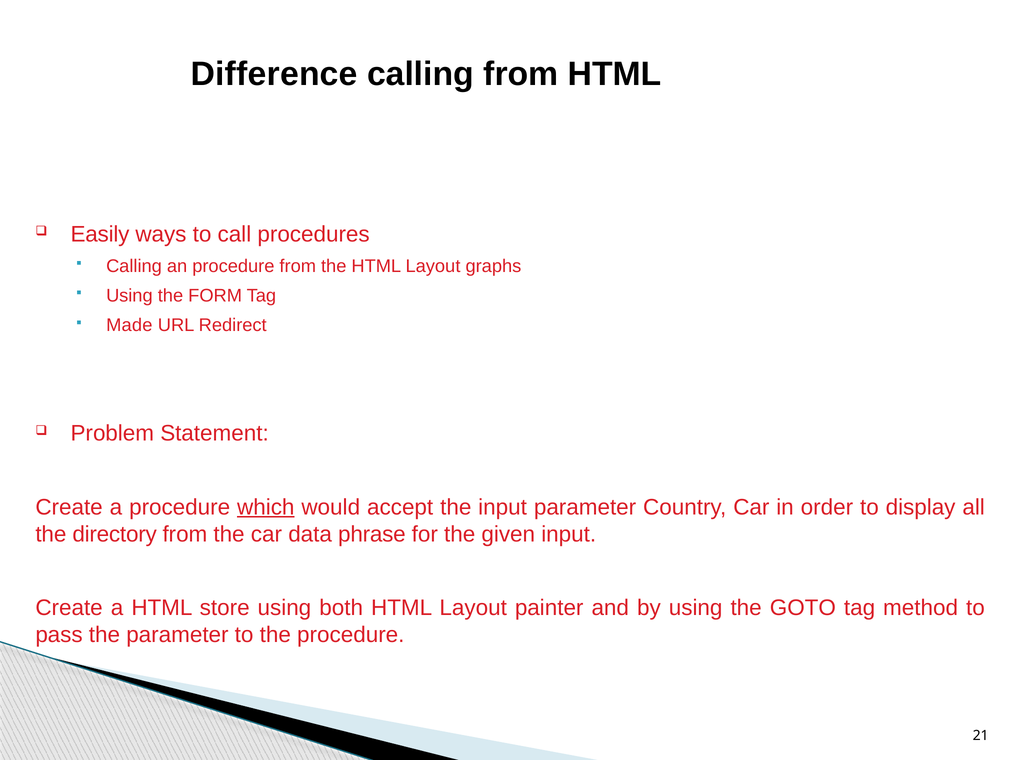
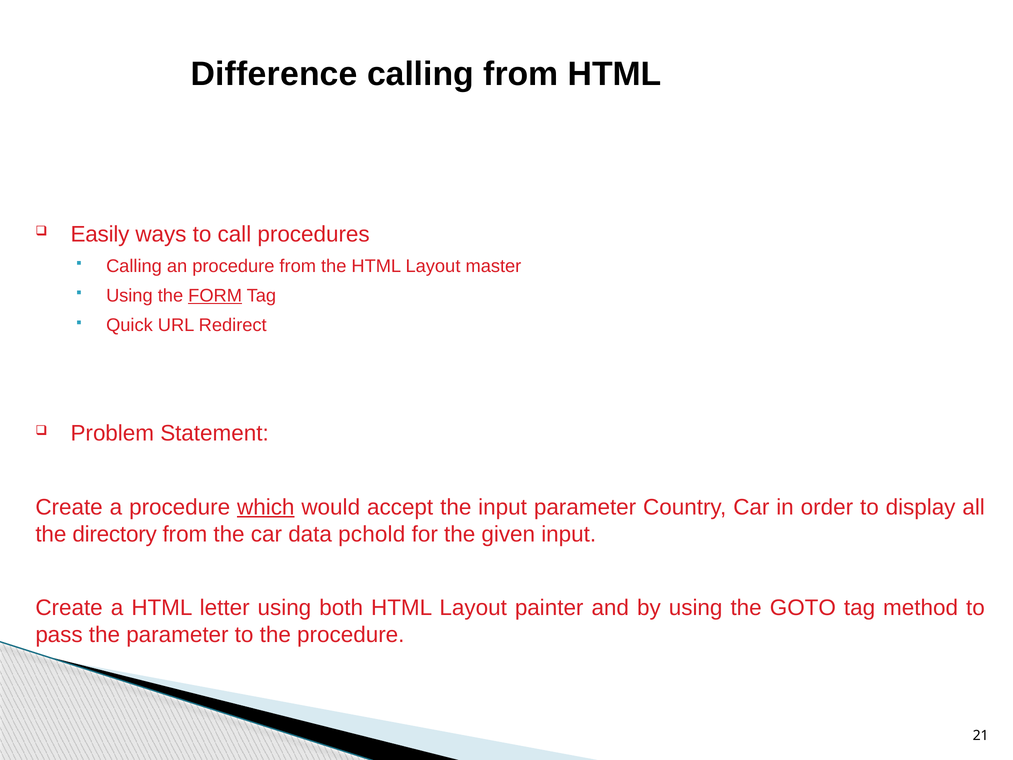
graphs: graphs -> master
FORM underline: none -> present
Made: Made -> Quick
phrase: phrase -> pchold
store: store -> letter
